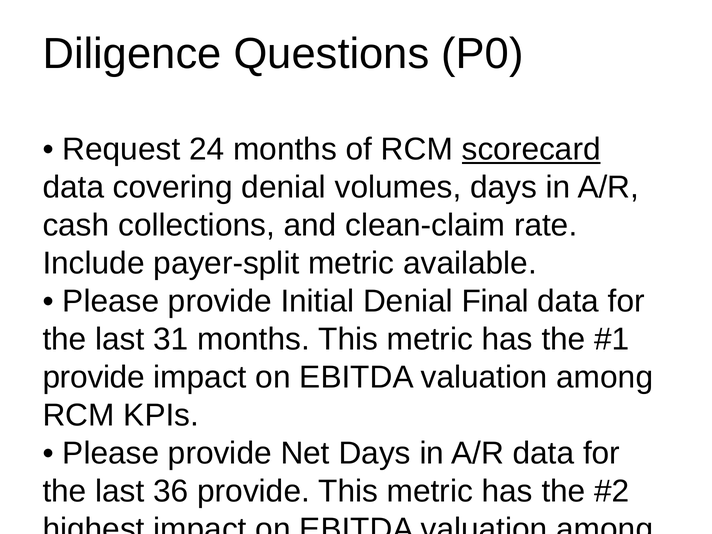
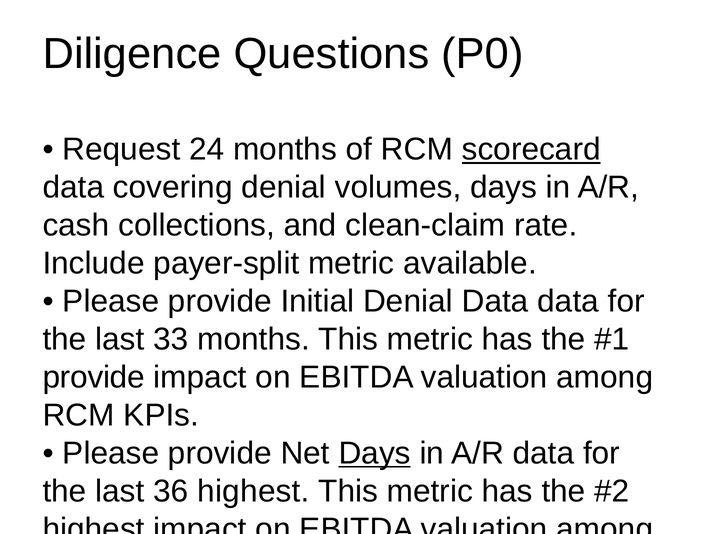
Denial Final: Final -> Data
31: 31 -> 33
Days at (375, 453) underline: none -> present
36 provide: provide -> highest
